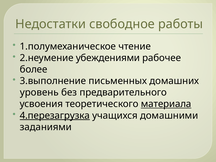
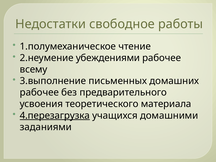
более: более -> всему
уровень at (39, 92): уровень -> рабочее
материала underline: present -> none
